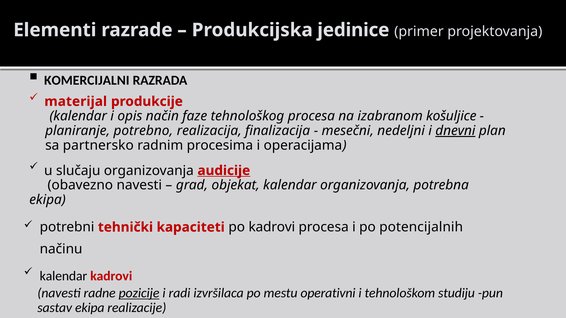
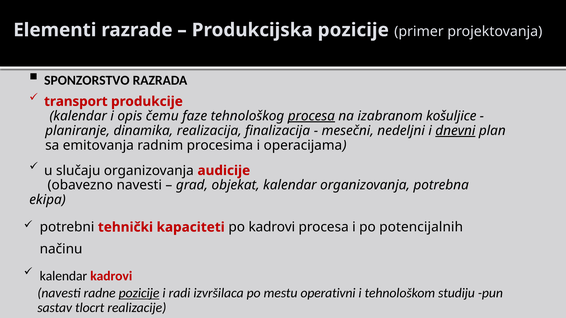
Produkcijska jedinice: jedinice -> pozicije
KOMERCIJALNI: KOMERCIJALNI -> SPONZORSTVO
materijal: materijal -> transport
način: način -> čemu
procesa at (311, 116) underline: none -> present
potrebno: potrebno -> dinamika
partnersko: partnersko -> emitovanja
audicije underline: present -> none
sastav ekipa: ekipa -> tlocrt
